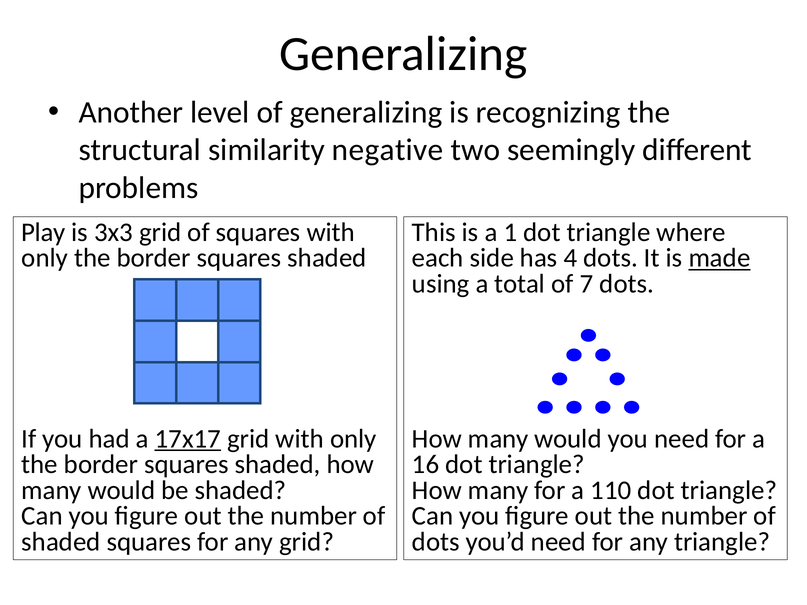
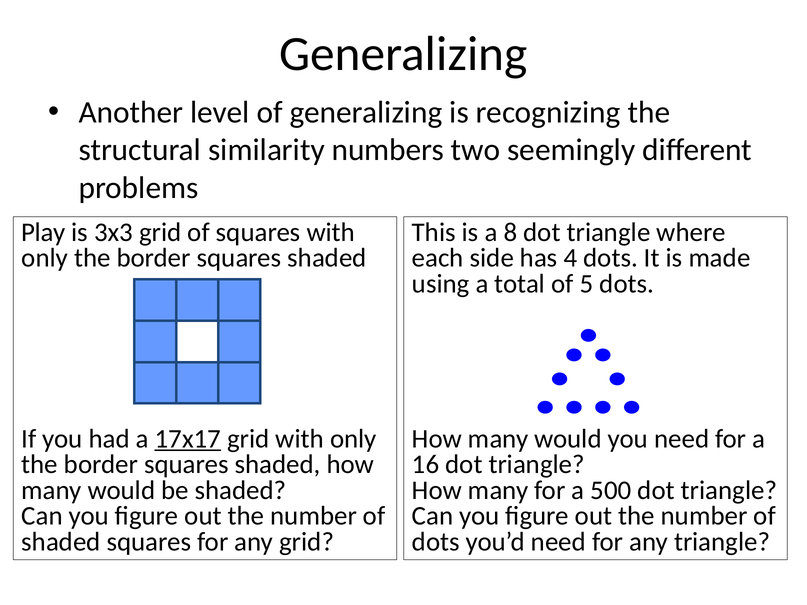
negative: negative -> numbers
1: 1 -> 8
made underline: present -> none
7: 7 -> 5
110: 110 -> 500
